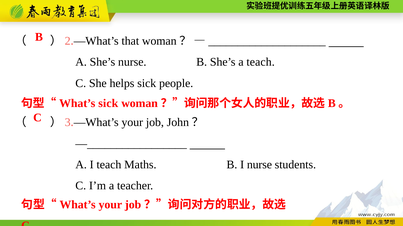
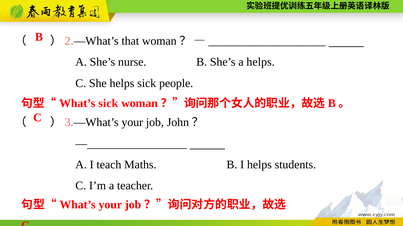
a teach: teach -> helps
I nurse: nurse -> helps
